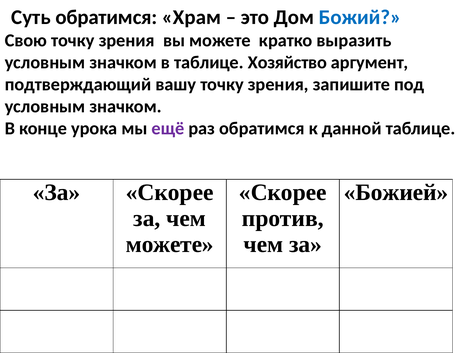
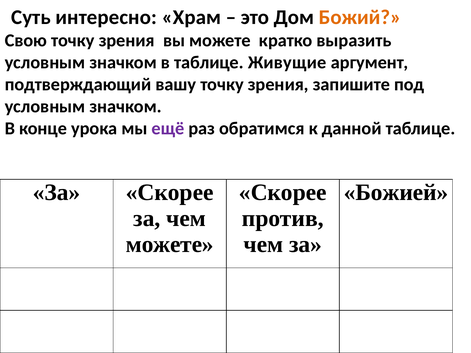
Суть обратимся: обратимся -> интересно
Божий colour: blue -> orange
Хозяйство: Хозяйство -> Живущие
